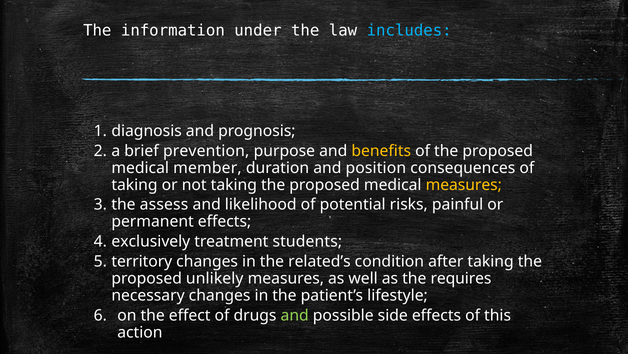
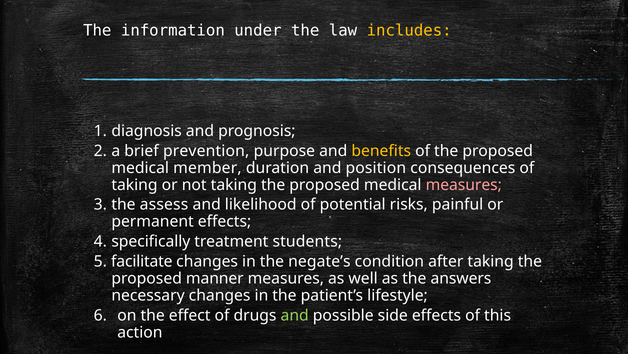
includes colour: light blue -> yellow
measures at (464, 184) colour: yellow -> pink
exclusively: exclusively -> specifically
territory: territory -> facilitate
related’s: related’s -> negate’s
unlikely: unlikely -> manner
requires: requires -> answers
